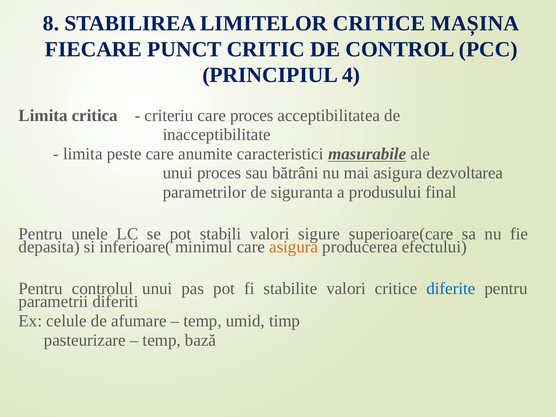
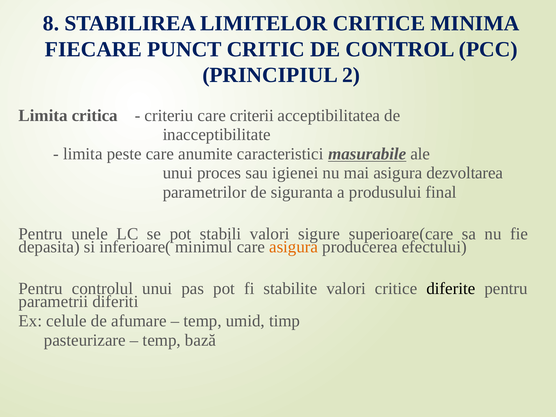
MAȘINA: MAȘINA -> MINIMA
4: 4 -> 2
care proces: proces -> criterii
bătrâni: bătrâni -> igienei
diferite colour: blue -> black
